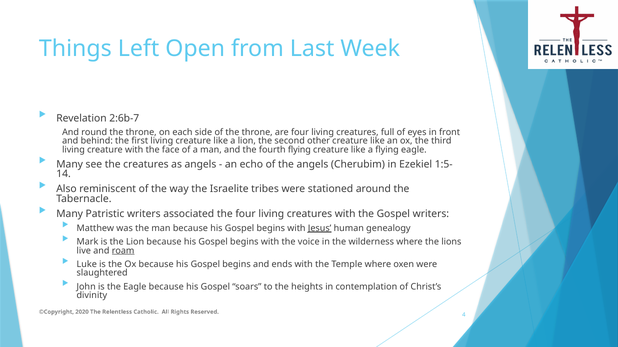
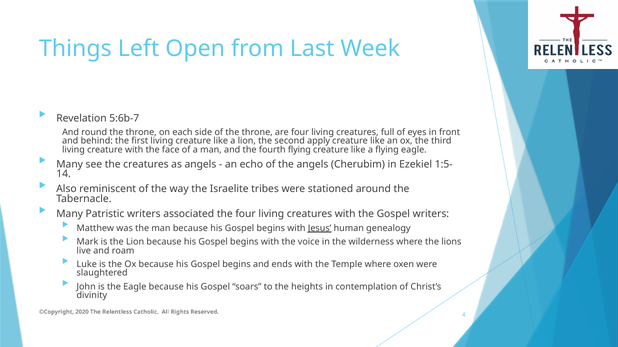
2:6b-7: 2:6b-7 -> 5:6b-7
other: other -> apply
roam underline: present -> none
